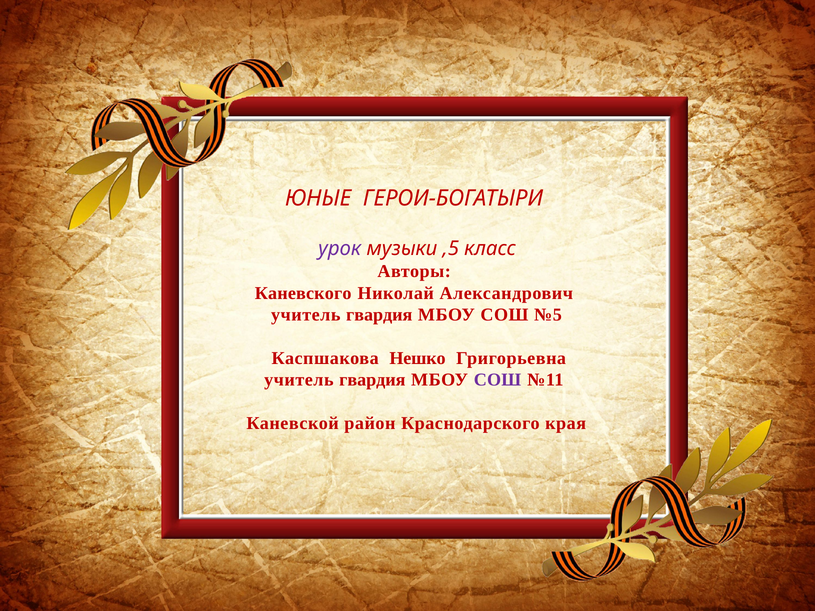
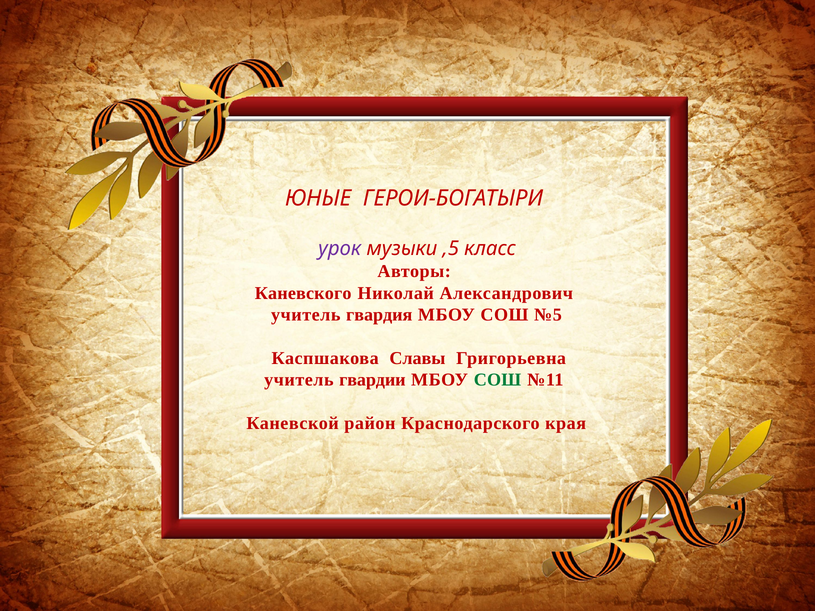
Нешко: Нешко -> Славы
гвардия at (372, 380): гвардия -> гвардии
СОШ at (497, 380) colour: purple -> green
